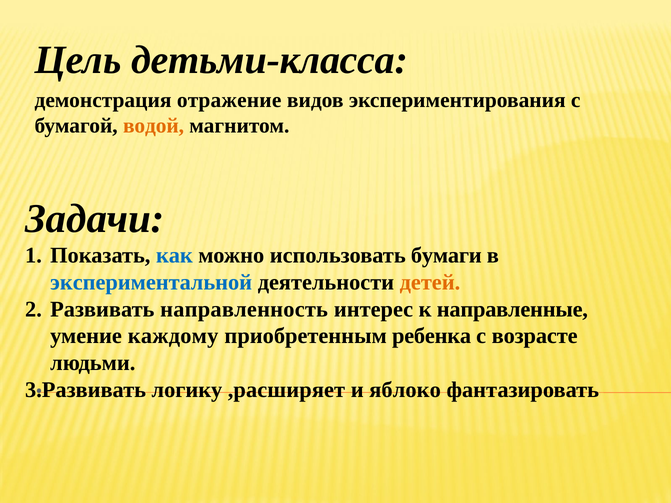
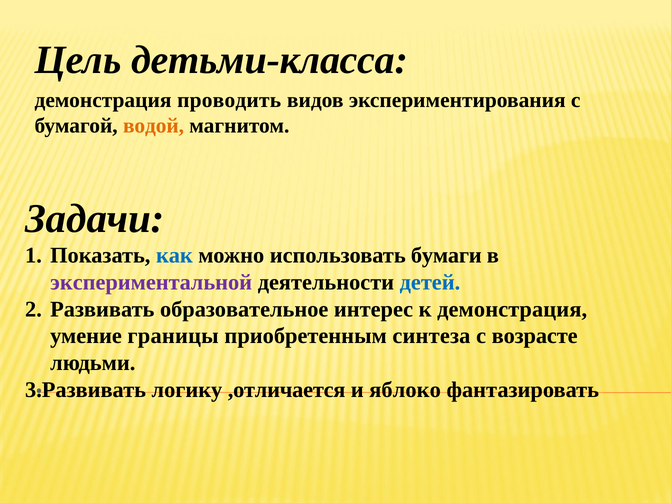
отражение: отражение -> проводить
экспериментальной colour: blue -> purple
детей colour: orange -> blue
направленность: направленность -> образовательное
к направленные: направленные -> демонстрация
каждому: каждому -> границы
ребенка: ребенка -> синтеза
,расширяет: ,расширяет -> ,отличается
